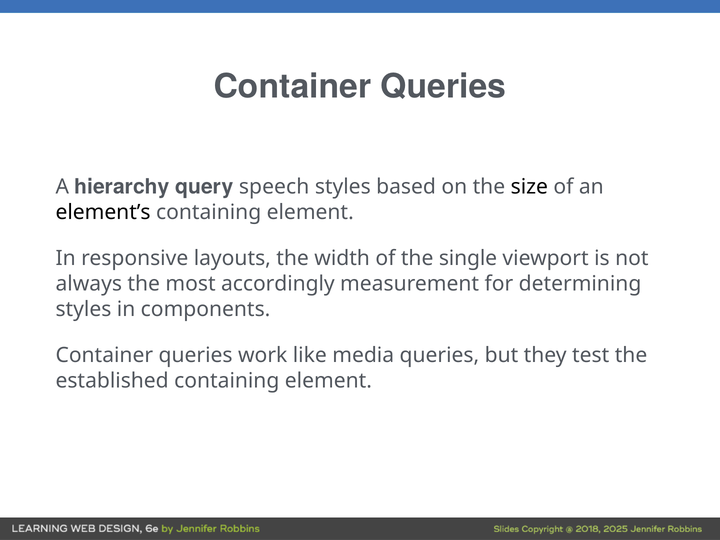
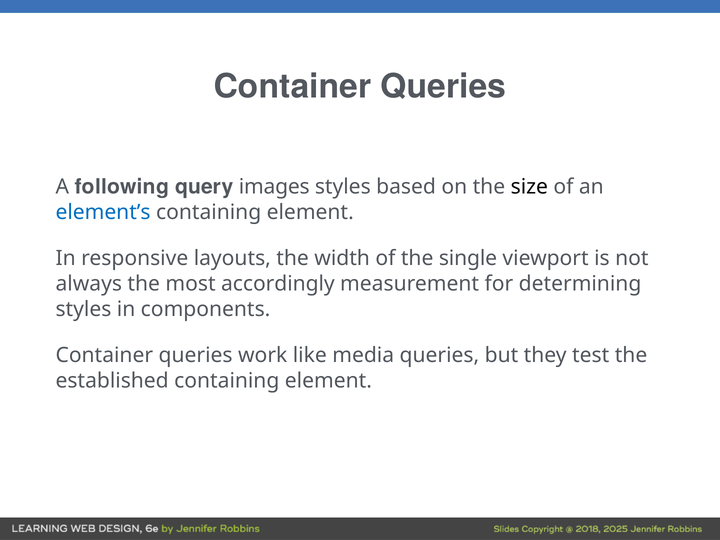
hierarchy: hierarchy -> following
speech: speech -> images
element’s colour: black -> blue
